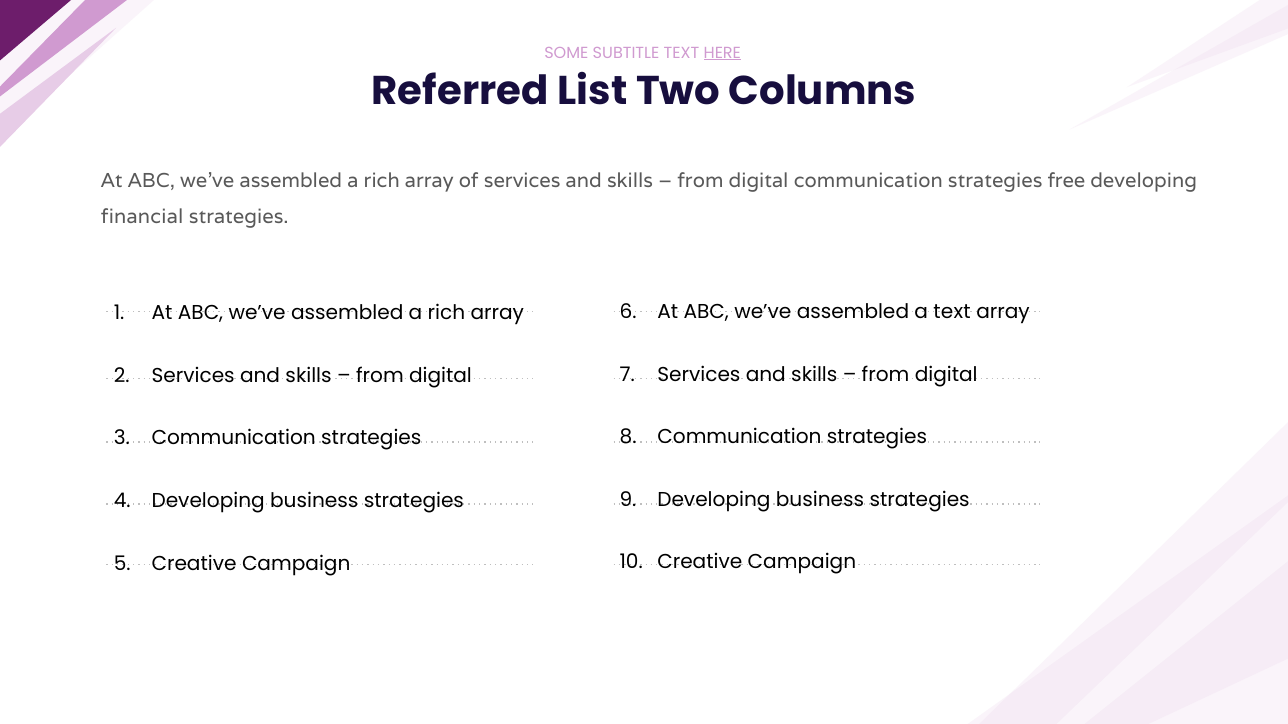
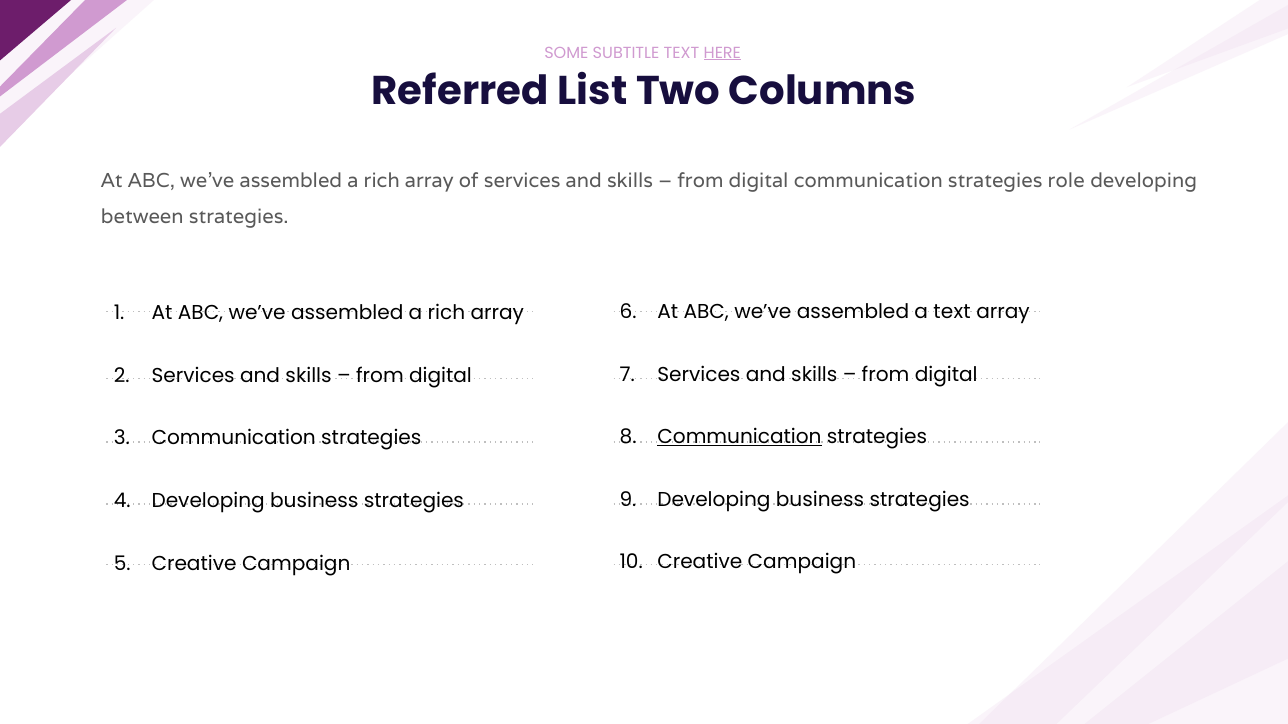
free: free -> role
financial: financial -> between
Communication at (739, 437) underline: none -> present
